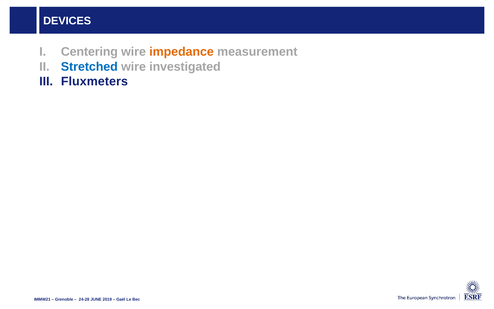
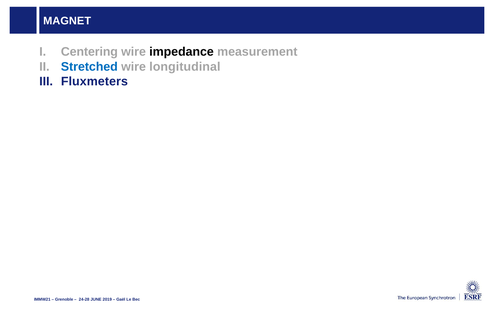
DEVICES: DEVICES -> MAGNET
impedance colour: orange -> black
investigated: investigated -> longitudinal
